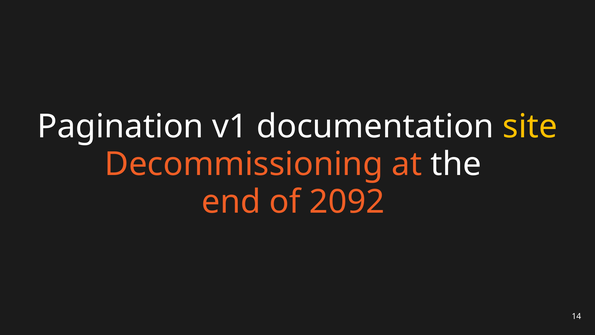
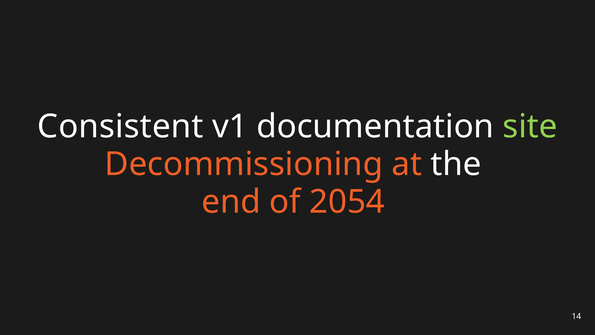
Pagination: Pagination -> Consistent
site colour: yellow -> light green
2092: 2092 -> 2054
